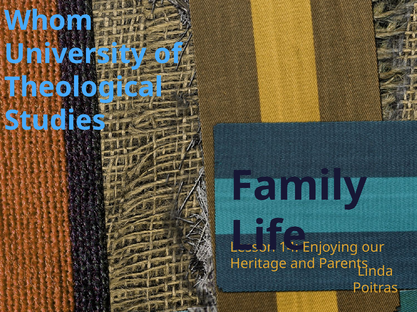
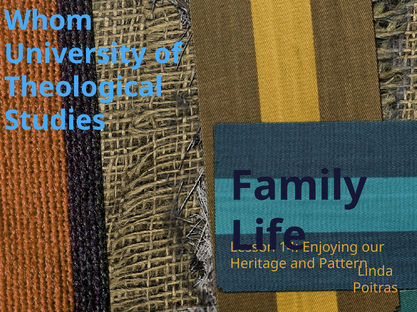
Parents: Parents -> Pattern
